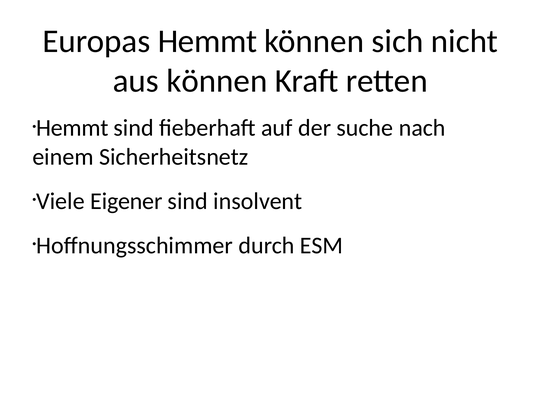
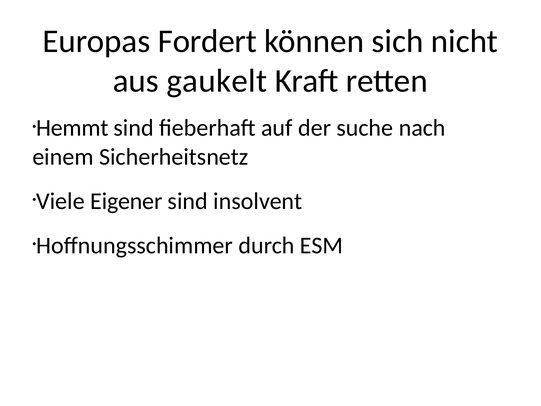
Europas Hemmt: Hemmt -> Fordert
aus können: können -> gaukelt
